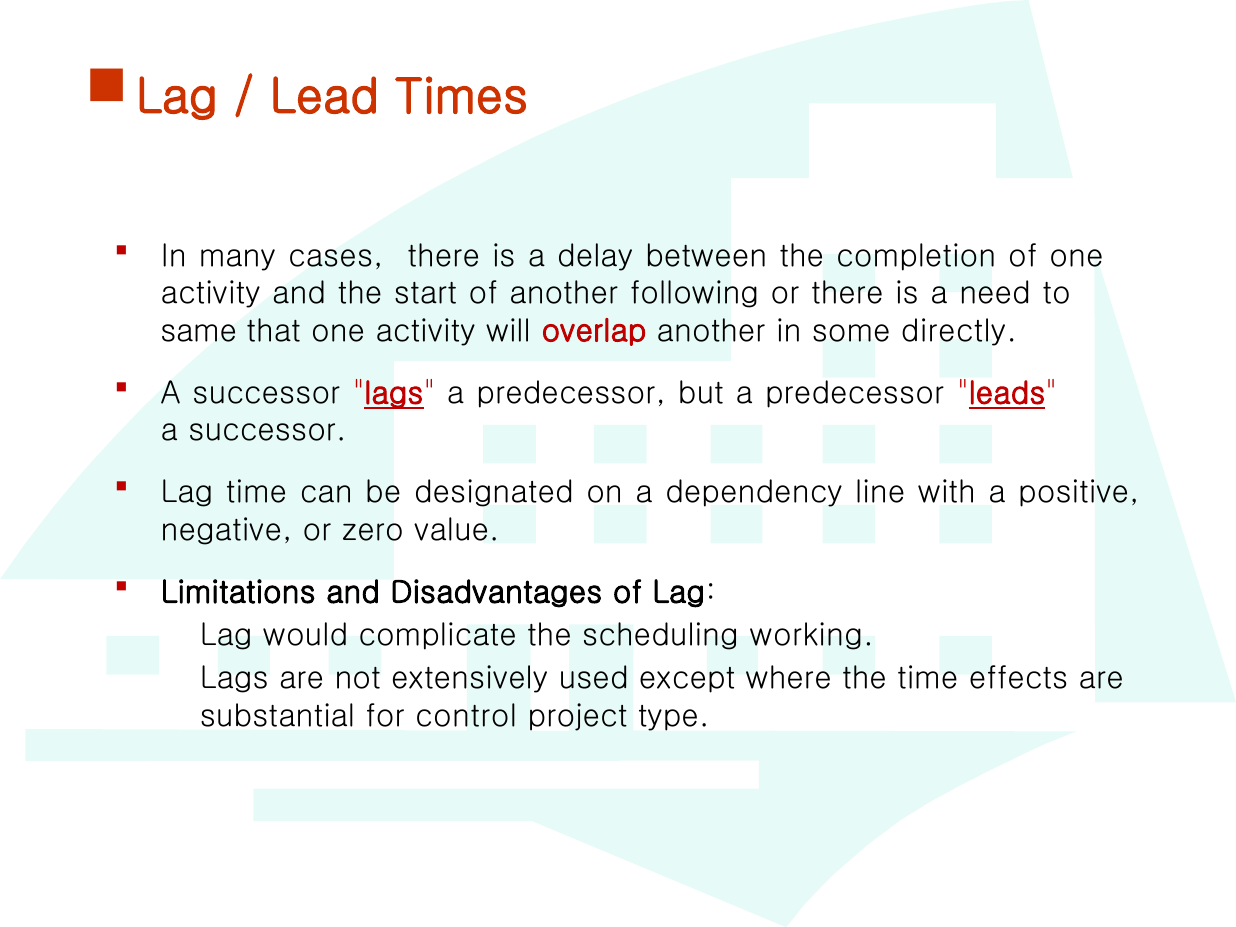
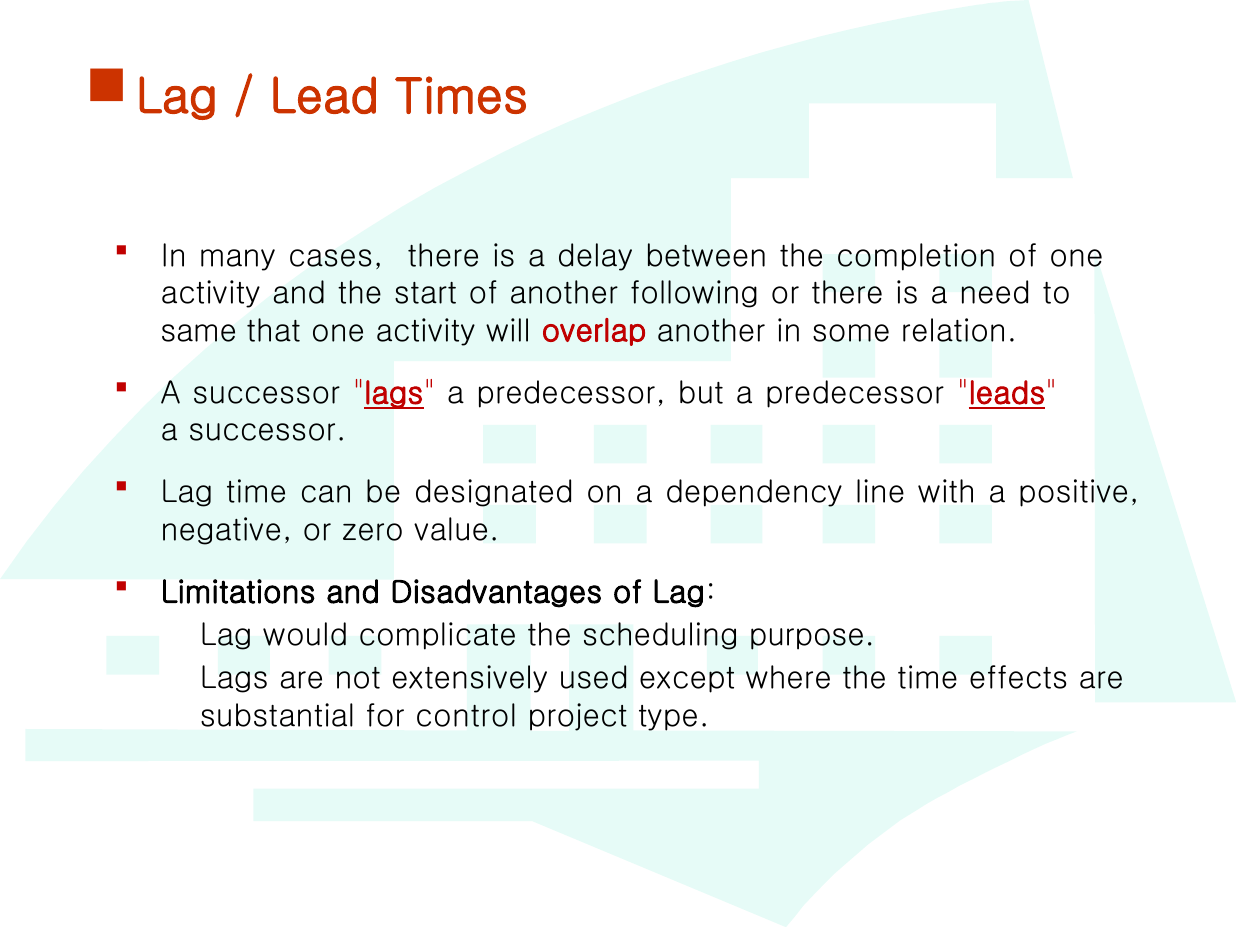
directly: directly -> relation
working: working -> purpose
